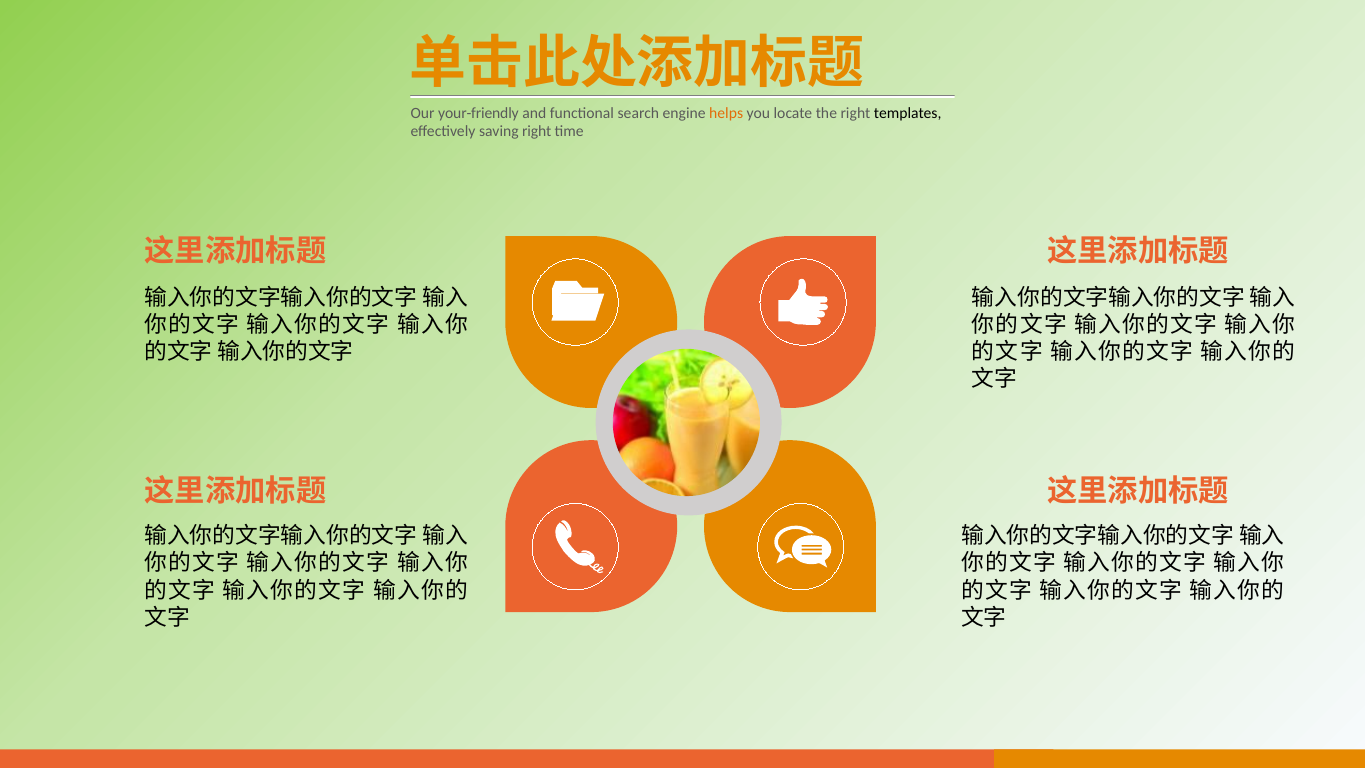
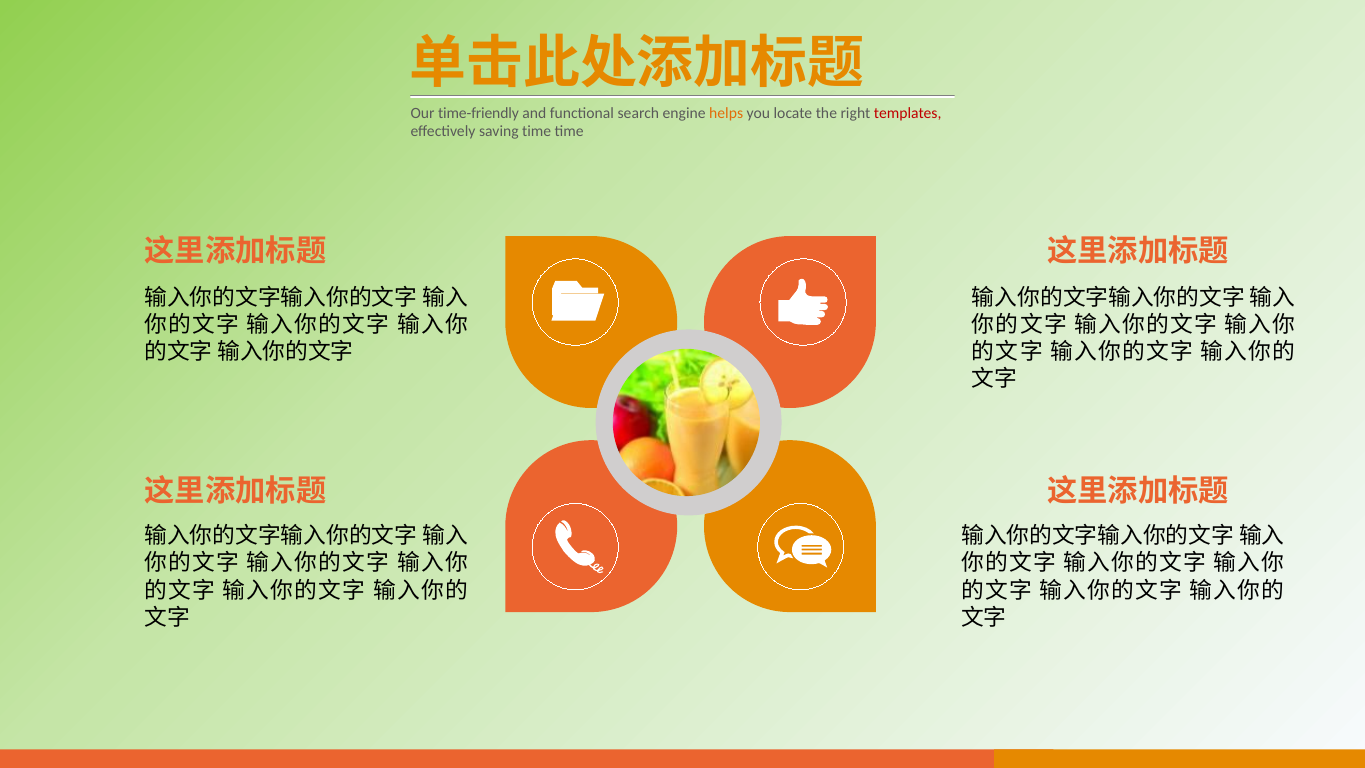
your-friendly: your-friendly -> time-friendly
templates colour: black -> red
saving right: right -> time
